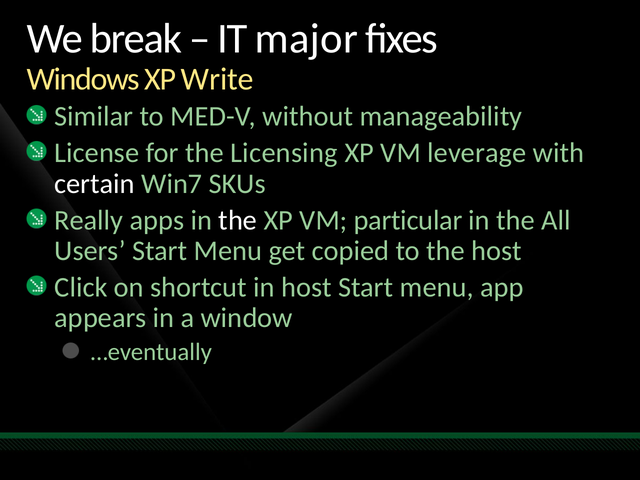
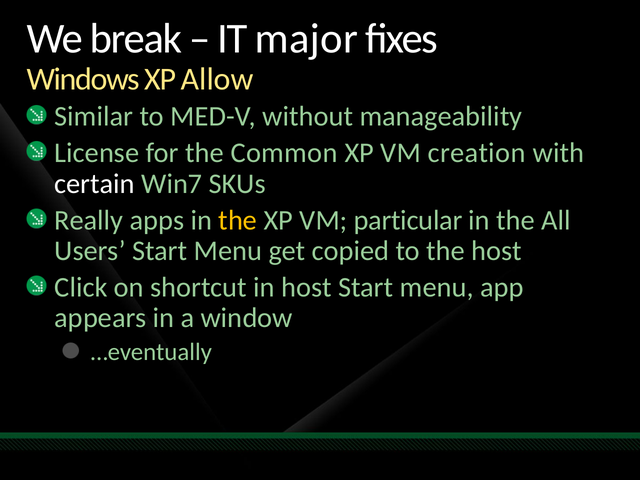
Write: Write -> Allow
Licensing: Licensing -> Common
leverage: leverage -> creation
the at (238, 220) colour: white -> yellow
